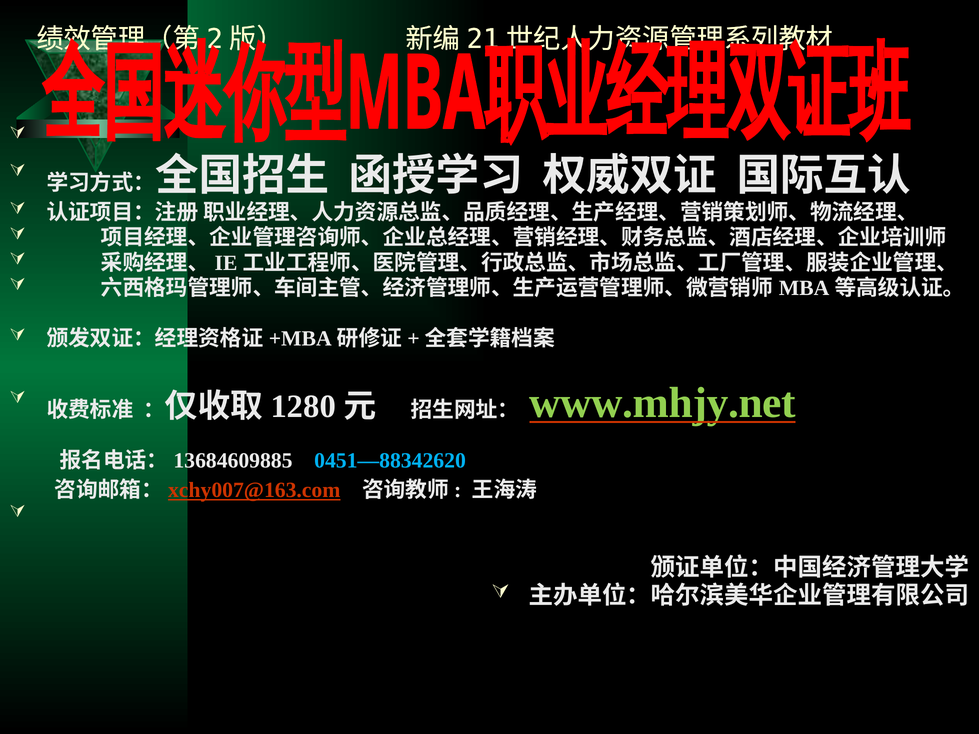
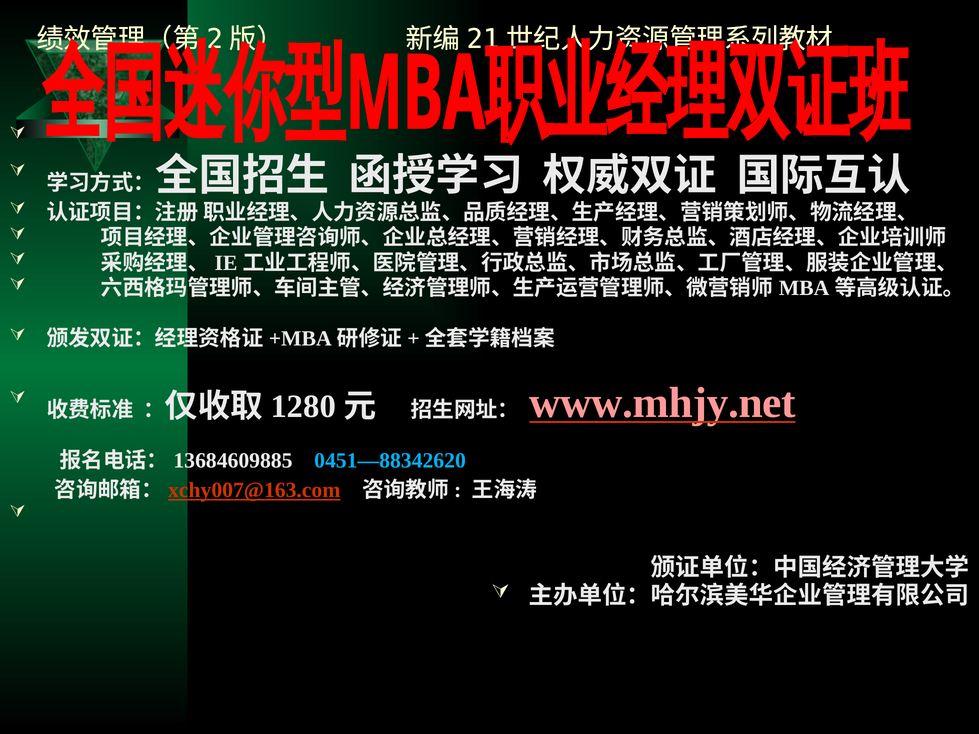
www.mhjy.net colour: light green -> pink
